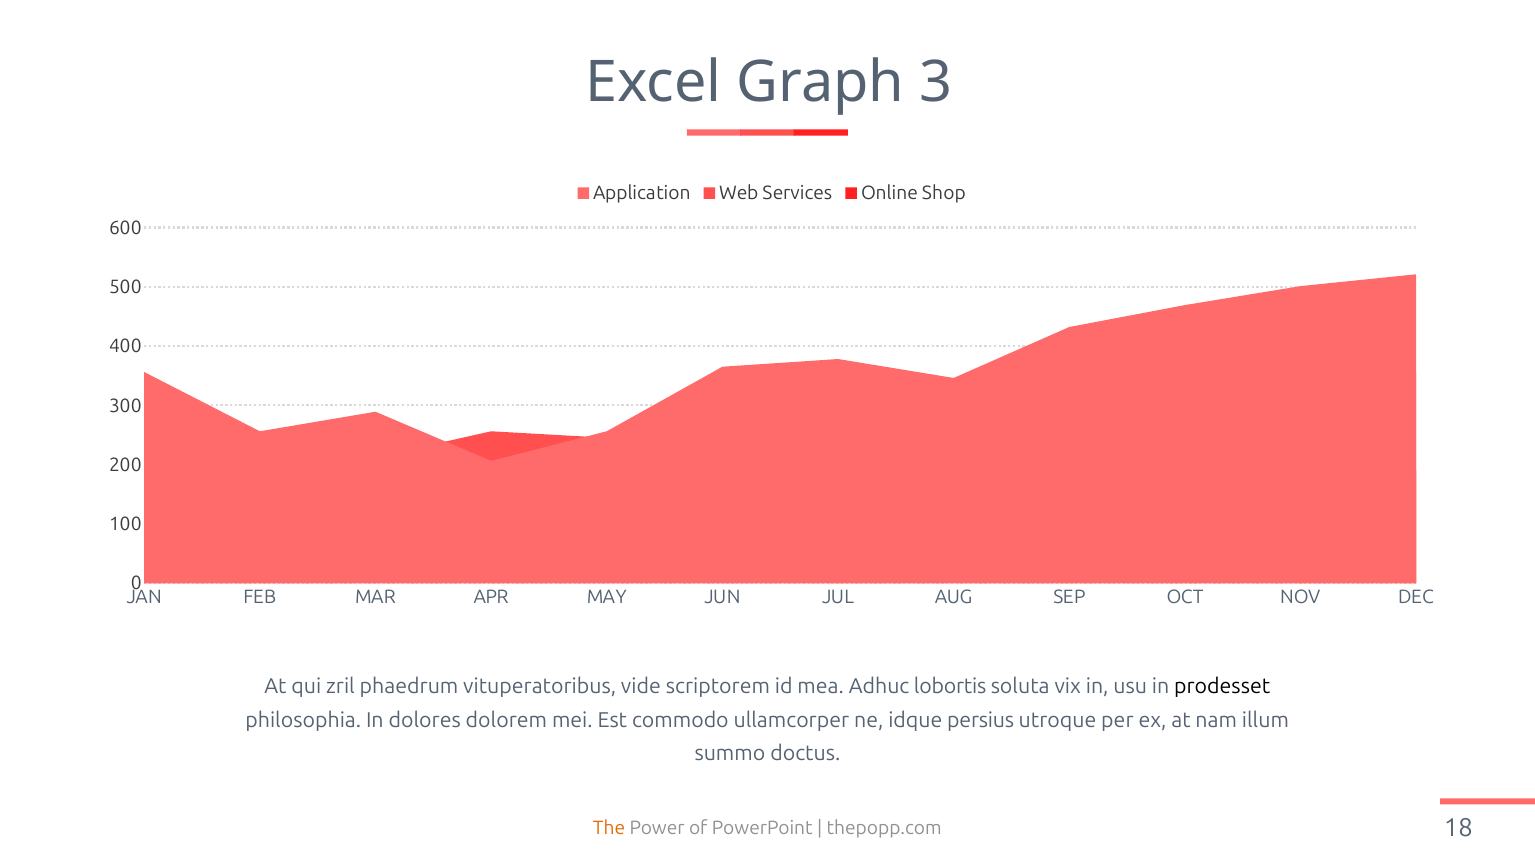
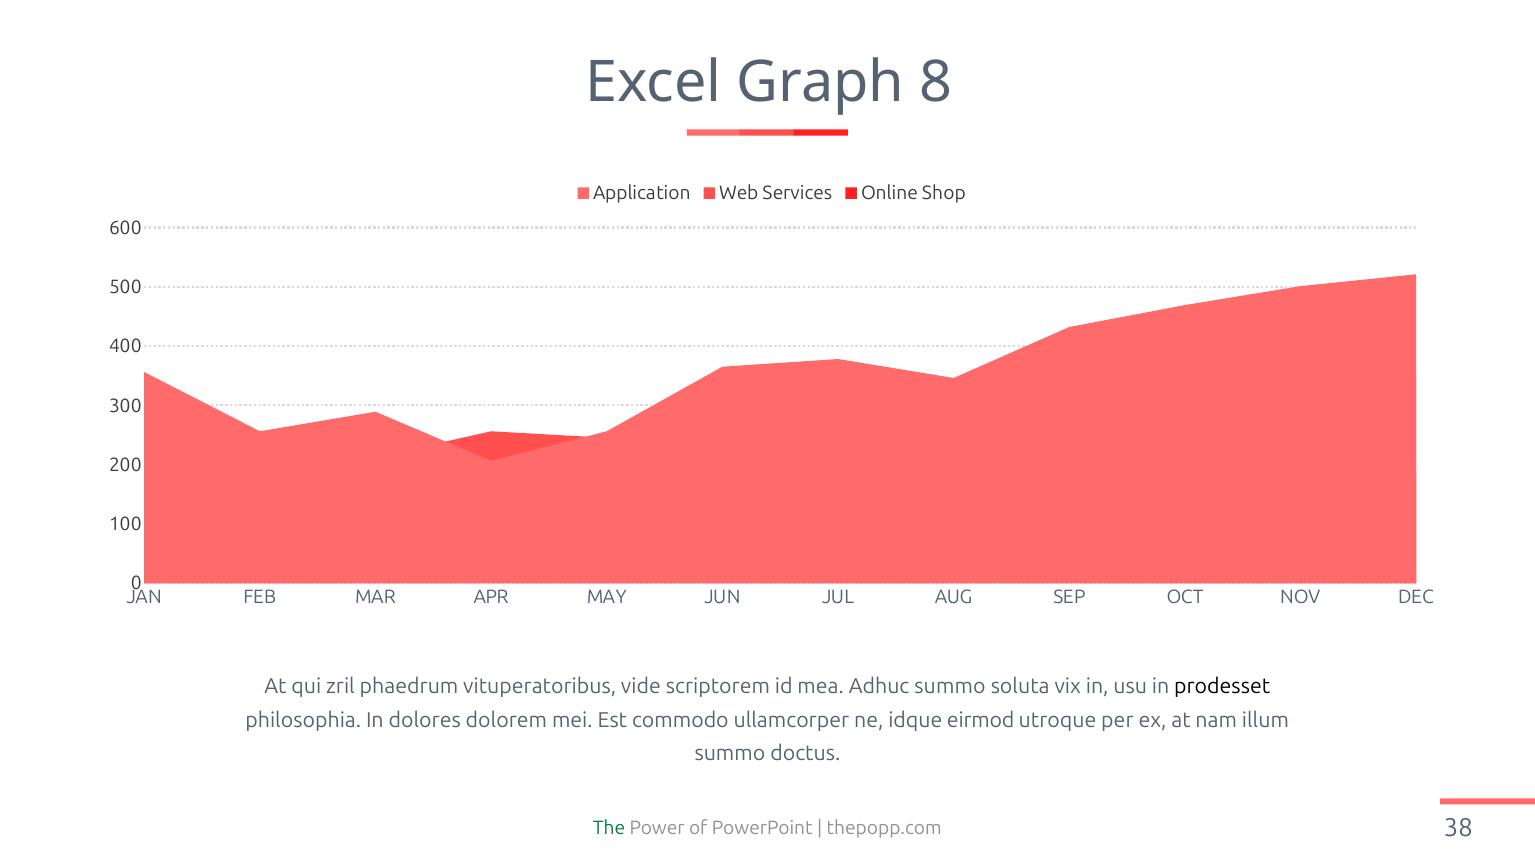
3: 3 -> 8
Adhuc lobortis: lobortis -> summo
persius: persius -> eirmod
The colour: orange -> green
18: 18 -> 38
